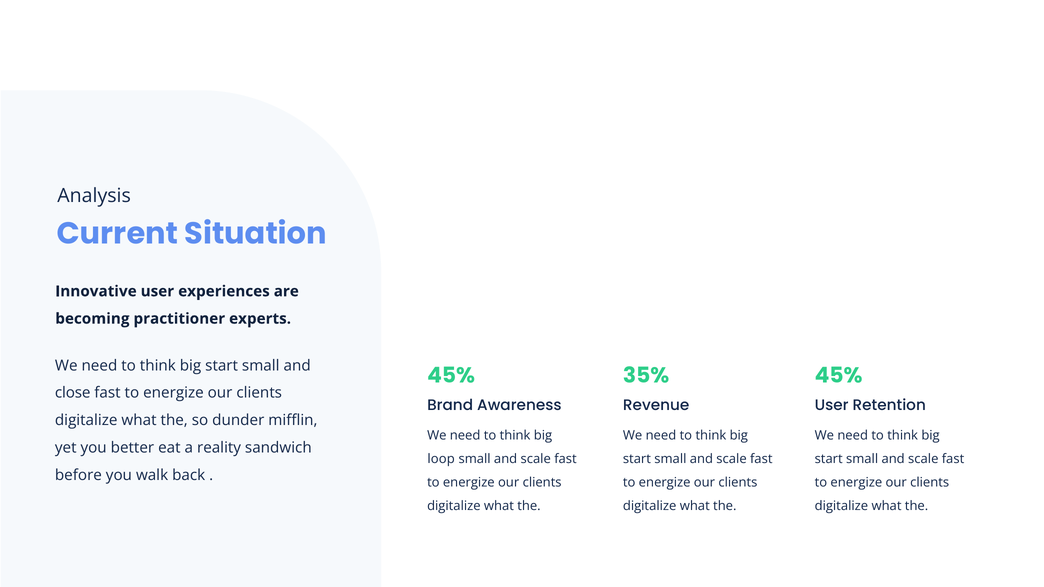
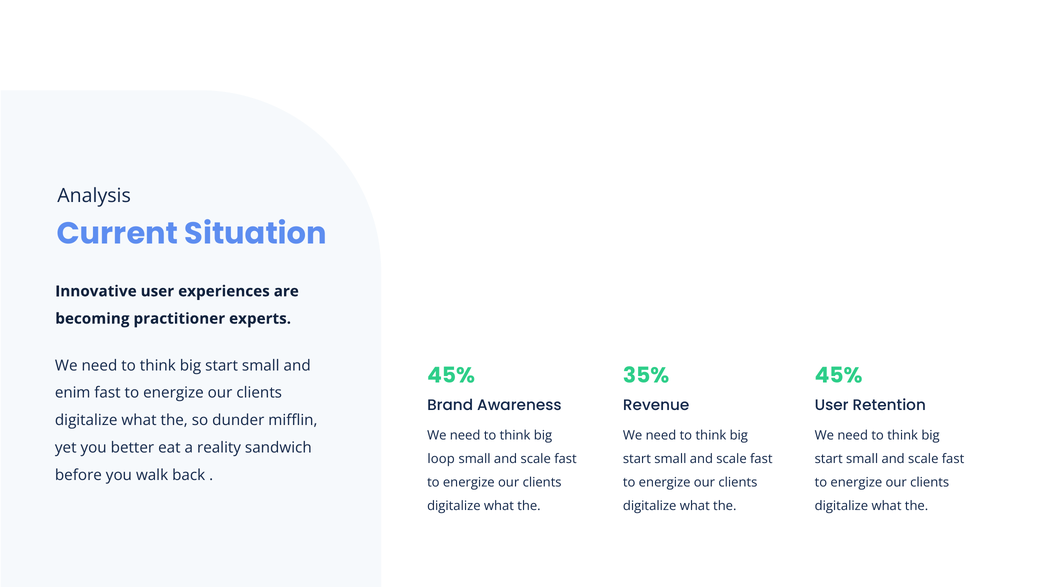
close: close -> enim
